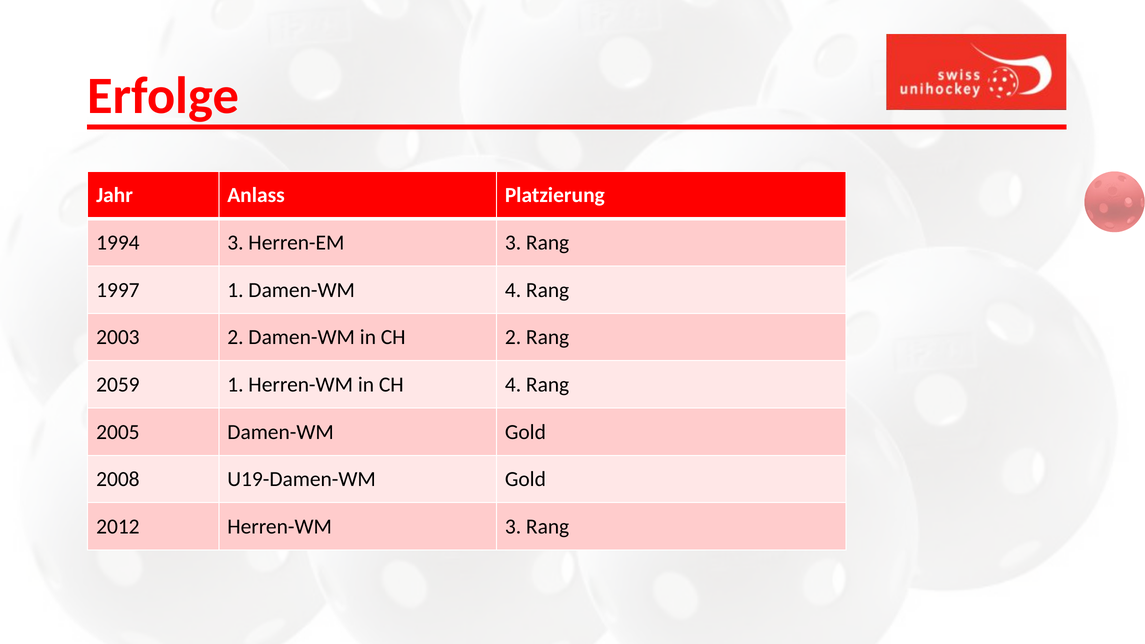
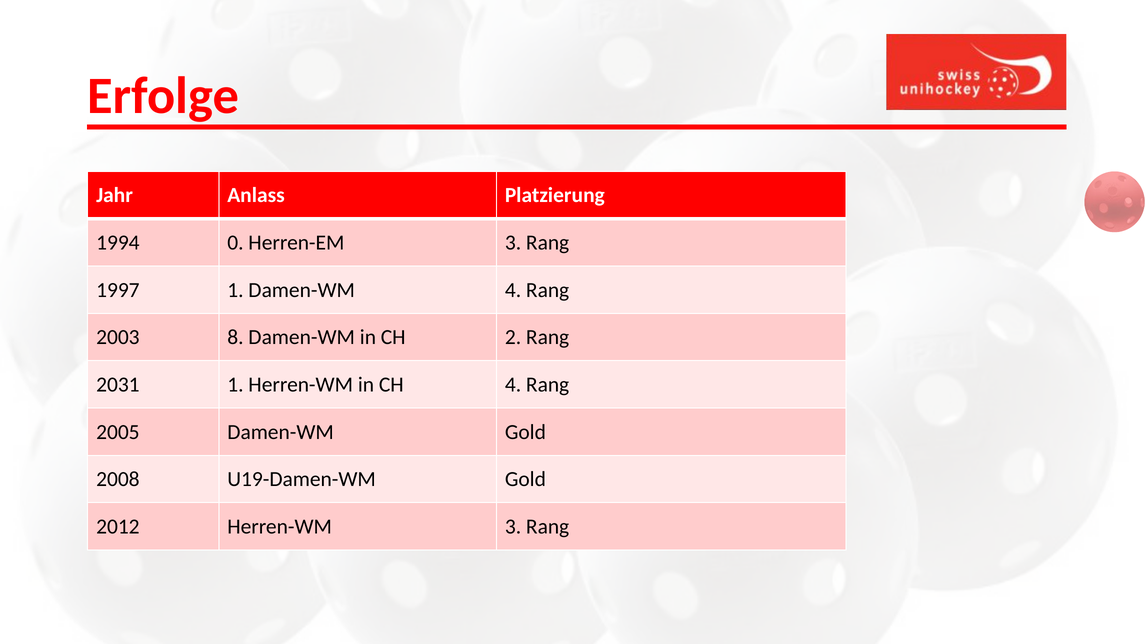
1994 3: 3 -> 0
2003 2: 2 -> 8
2059: 2059 -> 2031
